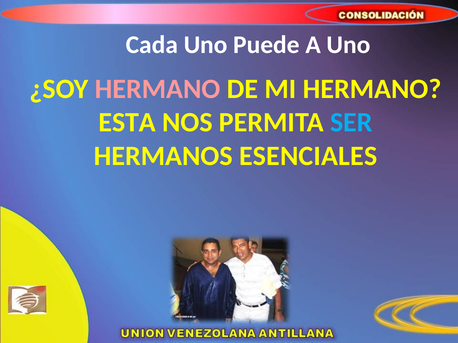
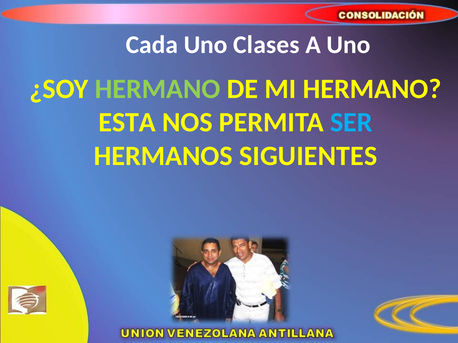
Puede: Puede -> Clases
HERMANO at (158, 89) colour: pink -> light green
ESENCIALES: ESENCIALES -> SIGUIENTES
